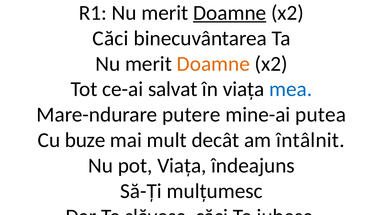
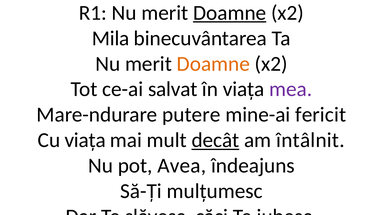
Căci at (110, 38): Căci -> Mila
mea colour: blue -> purple
putea: putea -> fericit
Cu buze: buze -> viața
decât underline: none -> present
pot Viața: Viața -> Avea
